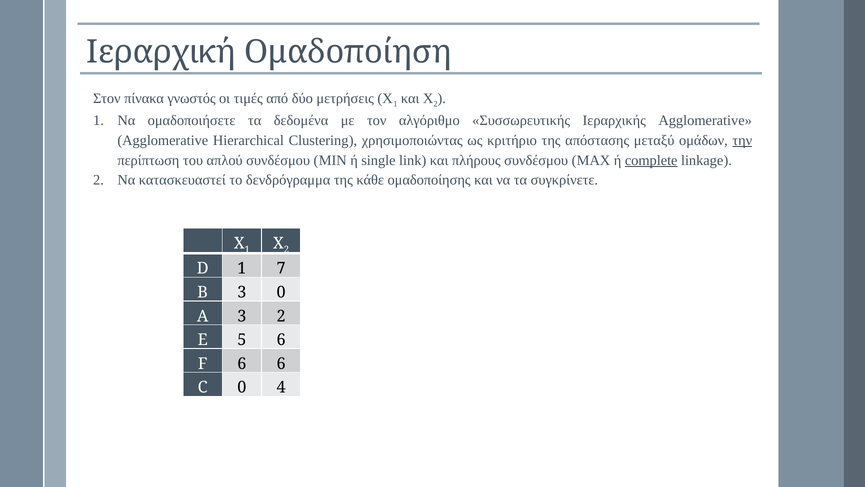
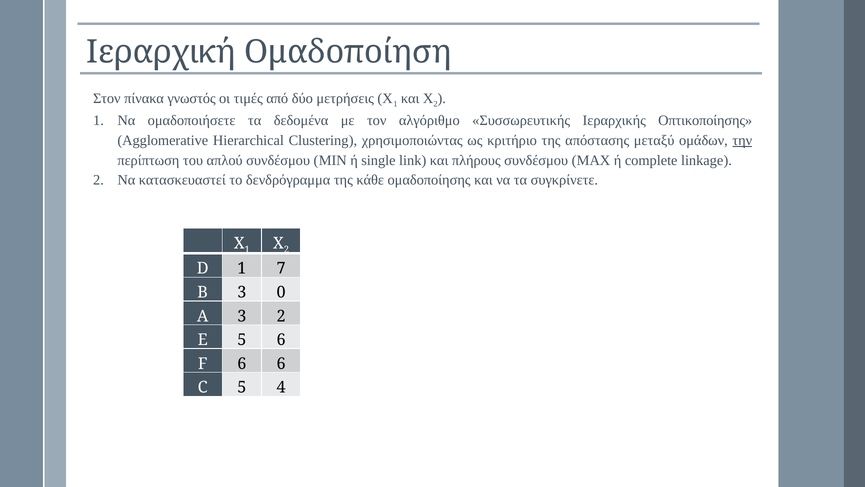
Ιεραρχικής Agglomerative: Agglomerative -> Οπτικοποίησης
complete underline: present -> none
C 0: 0 -> 5
